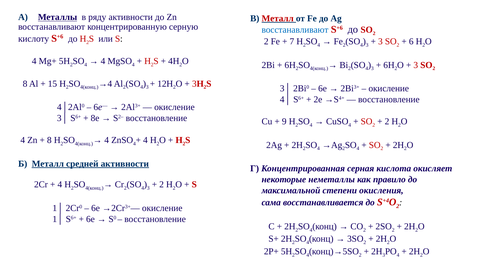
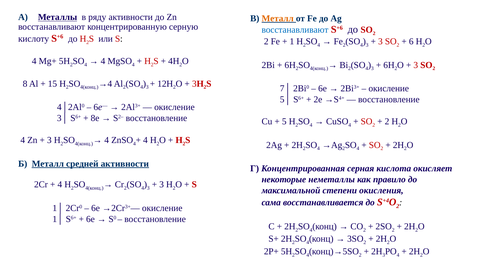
Металл at (278, 18) colour: red -> orange
7: 7 -> 1
3│ at (285, 88): 3│ -> 7│
4│: 4│ -> 5│
9: 9 -> 5
8 at (49, 140): 8 -> 3
2 at (162, 184): 2 -> 3
